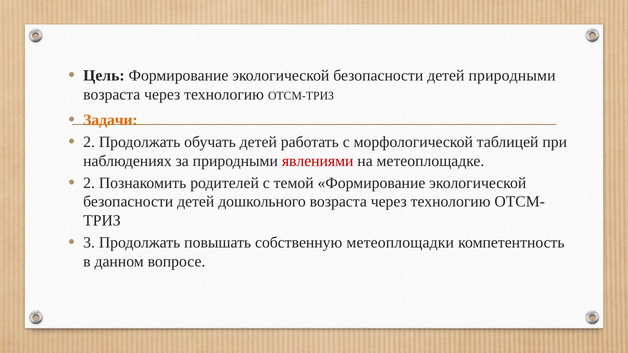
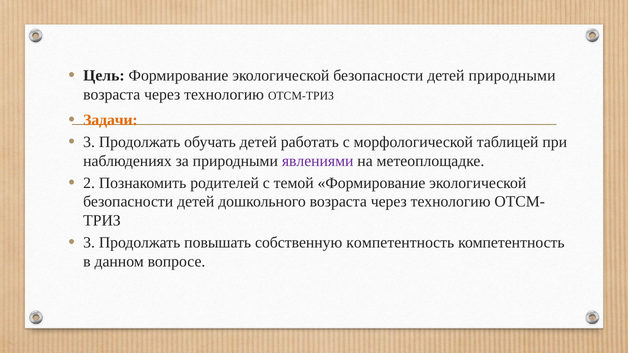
2 at (89, 142): 2 -> 3
явлениями colour: red -> purple
собственную метеоплощадки: метеоплощадки -> компетентность
